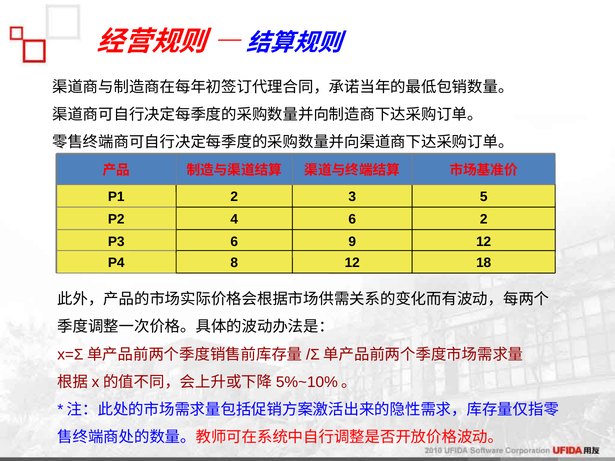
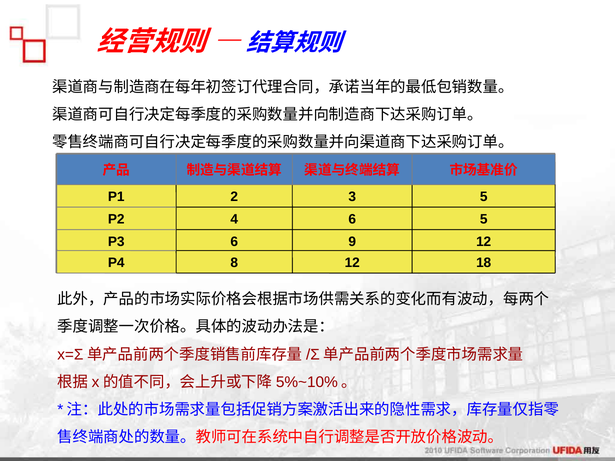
6 2: 2 -> 5
